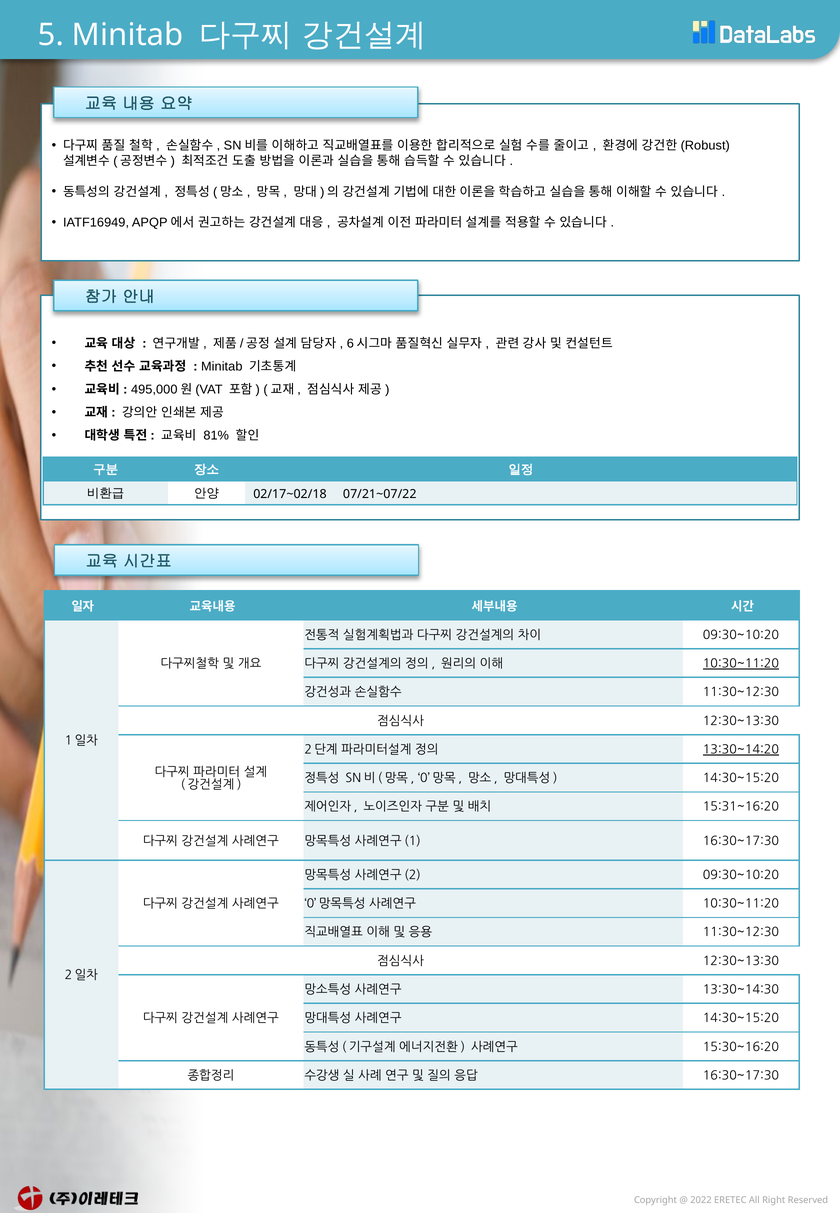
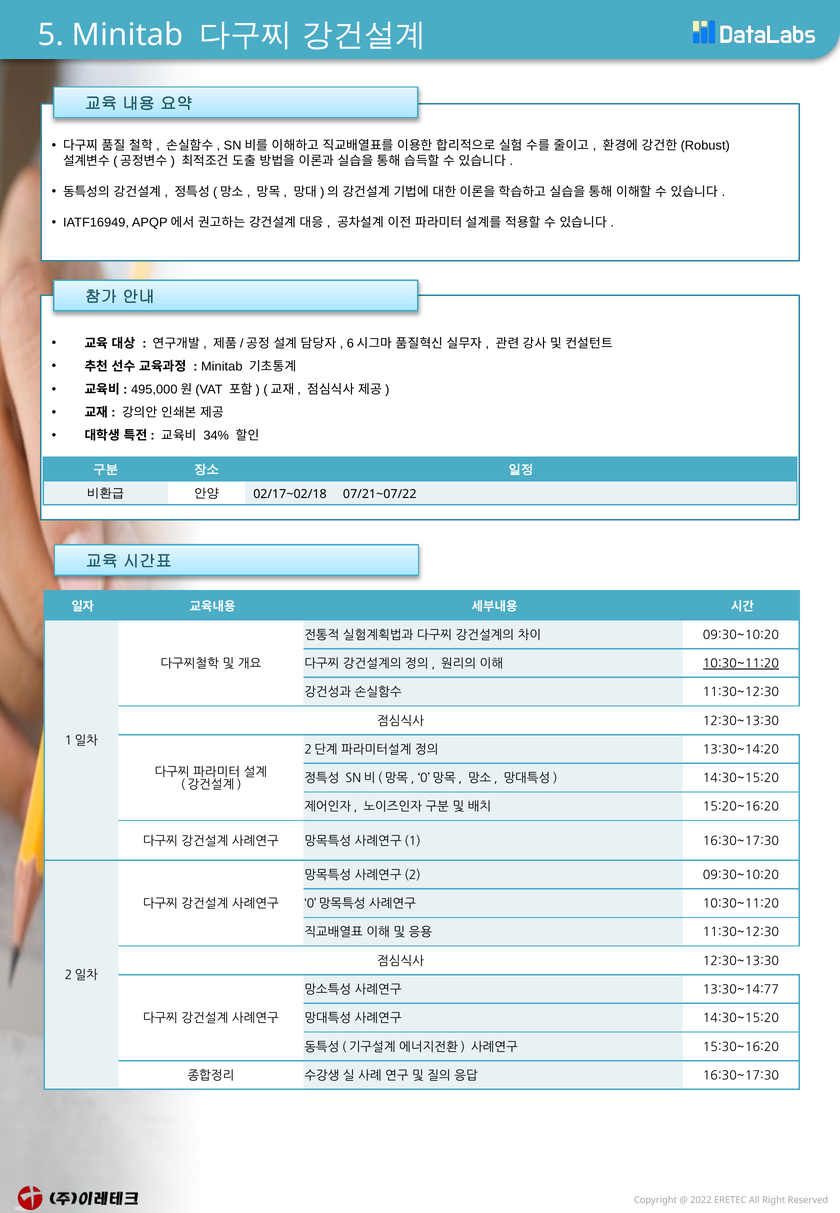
81%: 81% -> 34%
13:30~14:20 underline: present -> none
15:31~16:20: 15:31~16:20 -> 15:20~16:20
13:30~14:30: 13:30~14:30 -> 13:30~14:77
